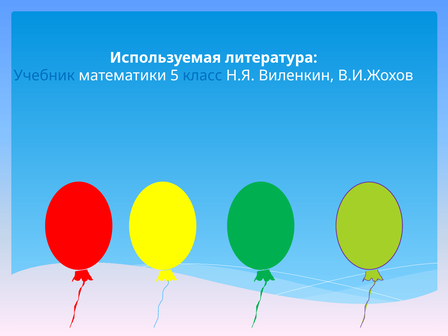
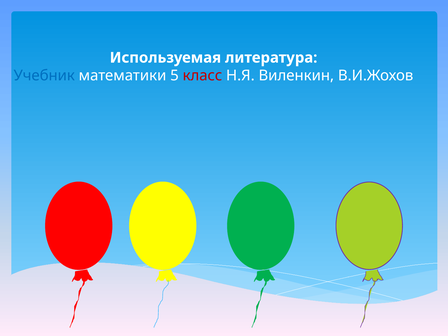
класс colour: blue -> red
